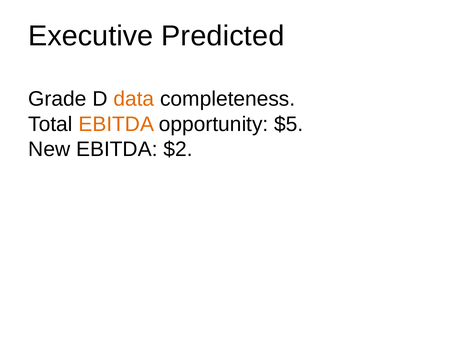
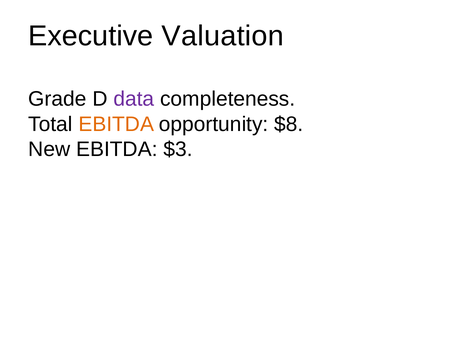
Predicted: Predicted -> Valuation
data colour: orange -> purple
$5: $5 -> $8
$2: $2 -> $3
